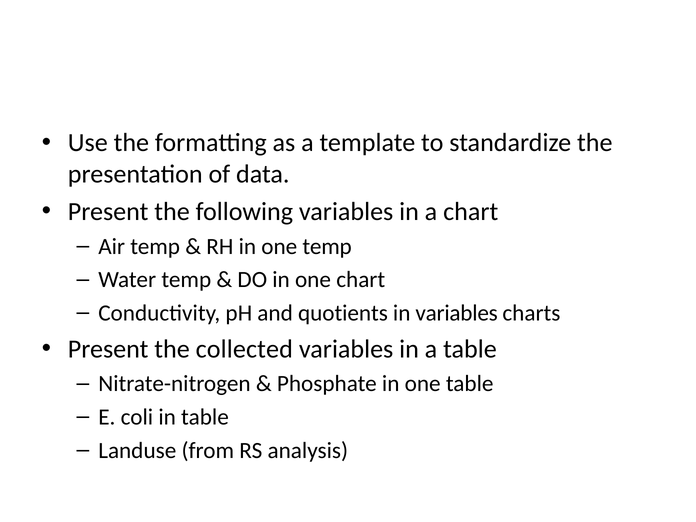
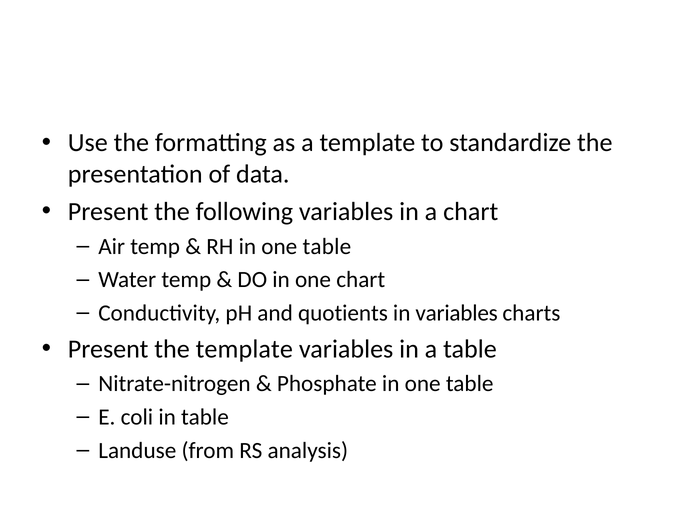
RH in one temp: temp -> table
the collected: collected -> template
